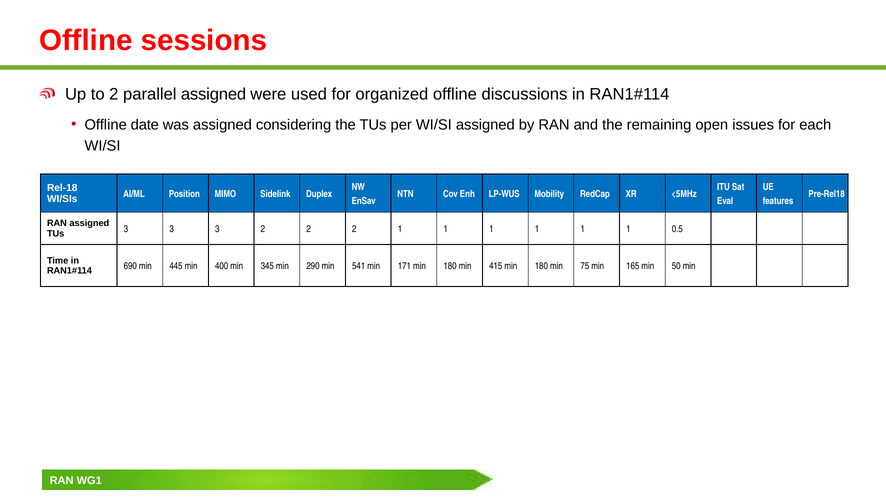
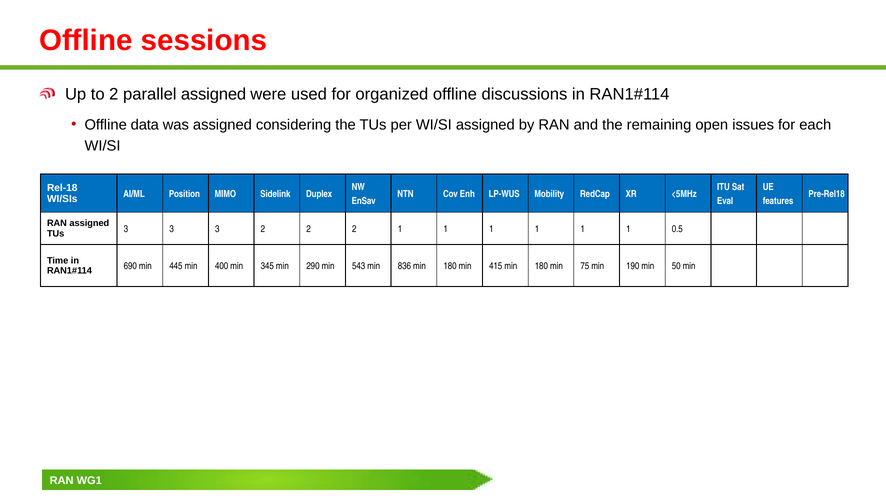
date: date -> data
541: 541 -> 543
171: 171 -> 836
165: 165 -> 190
